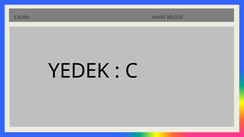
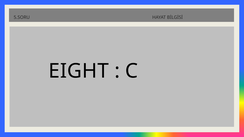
YEDEK: YEDEK -> EIGHT
